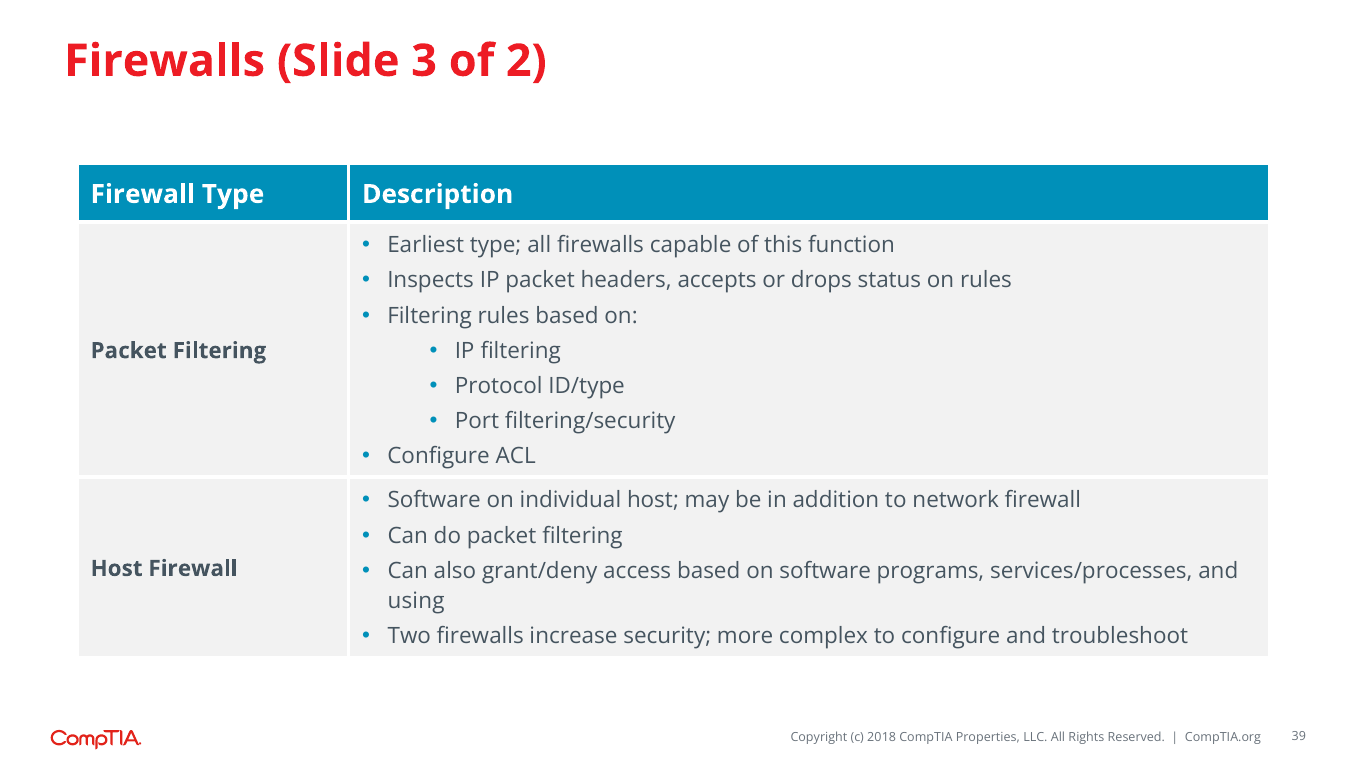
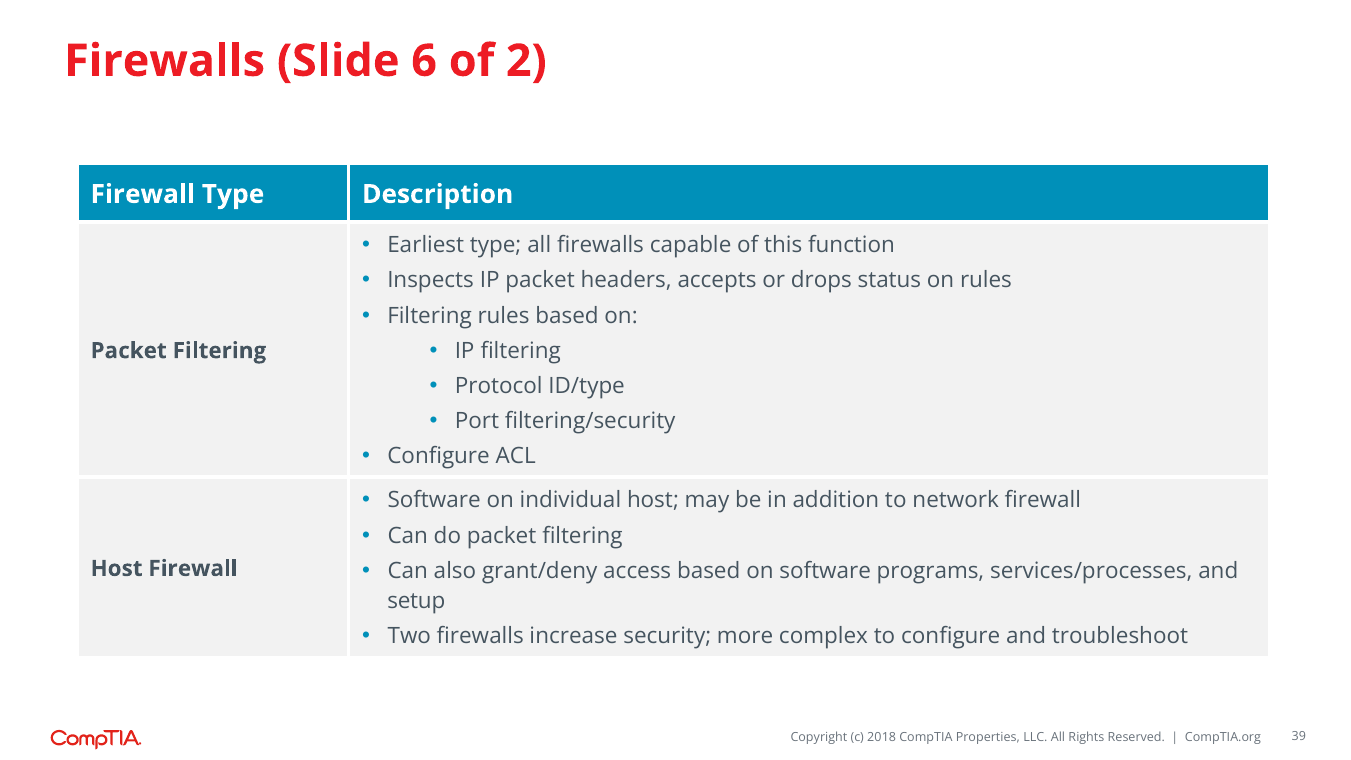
3: 3 -> 6
using: using -> setup
